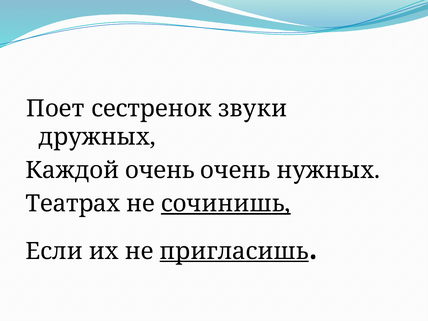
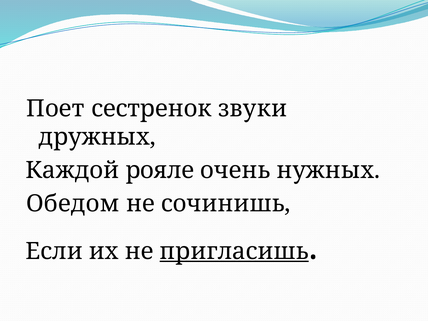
Каждой очень: очень -> рояле
Театрах: Театрах -> Обедом
сочинишь underline: present -> none
